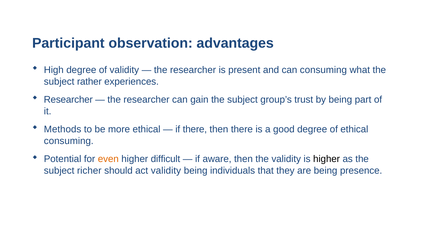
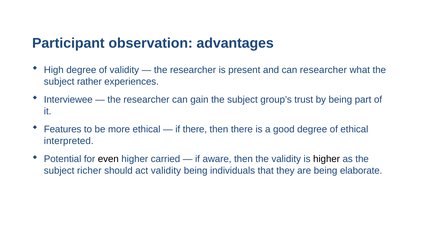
can consuming: consuming -> researcher
Researcher at (68, 100): Researcher -> Interviewee
Methods: Methods -> Features
consuming at (69, 141): consuming -> interpreted
even colour: orange -> black
difficult: difficult -> carried
presence: presence -> elaborate
